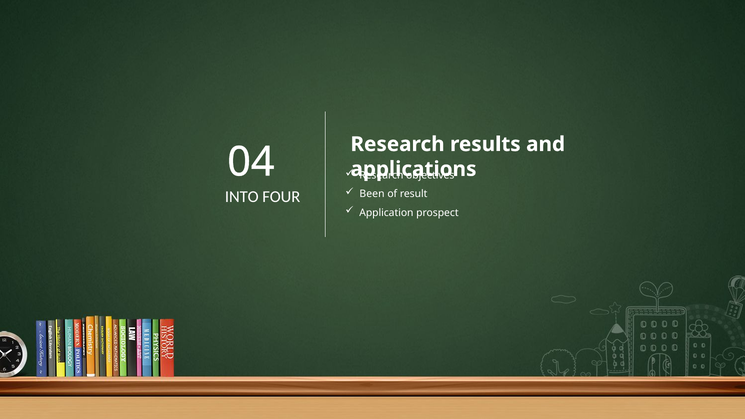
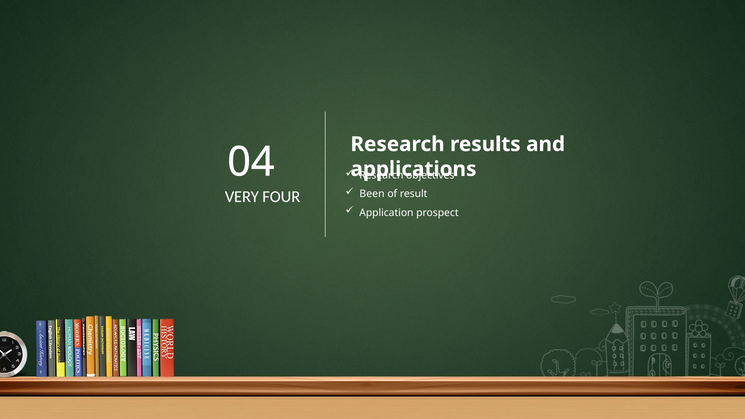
INTO: INTO -> VERY
